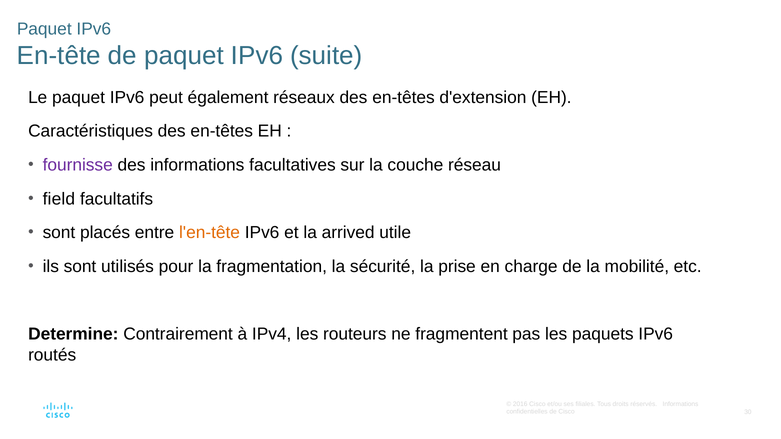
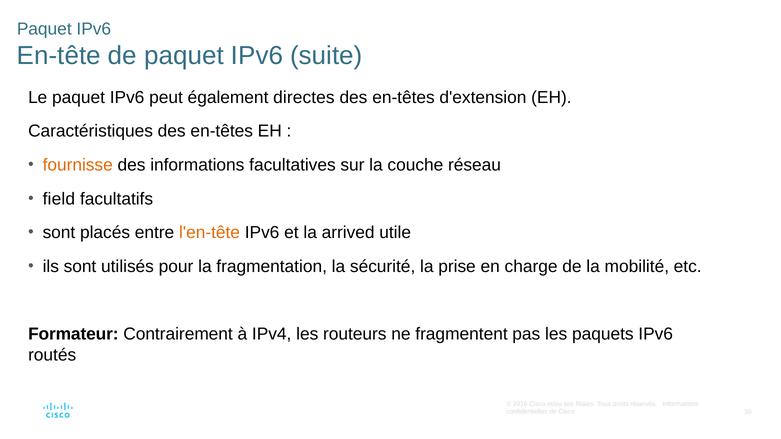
réseaux: réseaux -> directes
fournisse colour: purple -> orange
Determine: Determine -> Formateur
